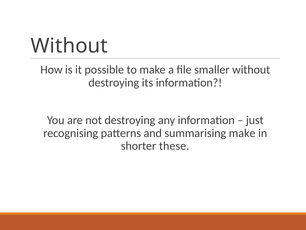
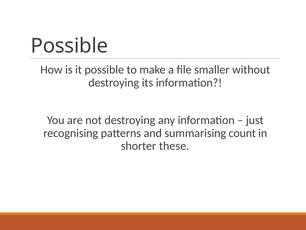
Without at (69, 46): Without -> Possible
summarising make: make -> count
